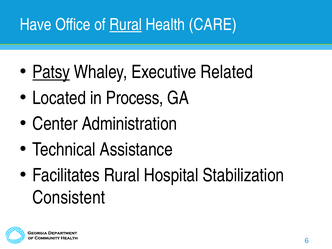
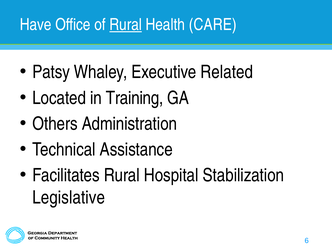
Patsy underline: present -> none
Process: Process -> Training
Center: Center -> Others
Consistent: Consistent -> Legislative
